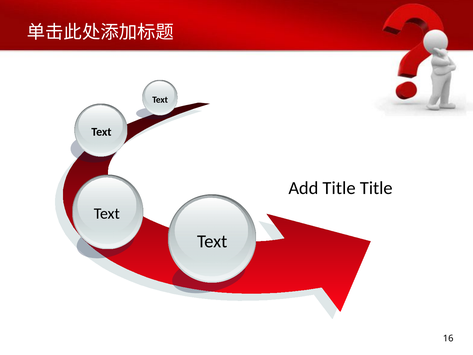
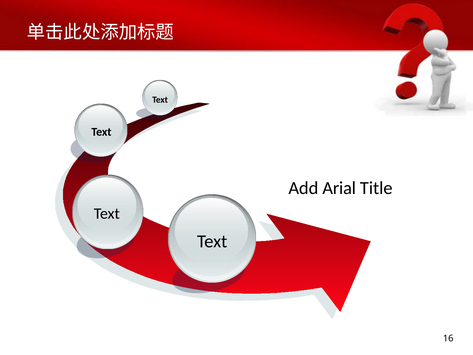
Add Title: Title -> Arial
